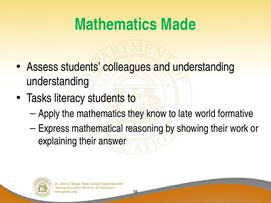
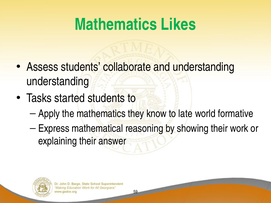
Made: Made -> Likes
colleagues: colleagues -> collaborate
literacy: literacy -> started
